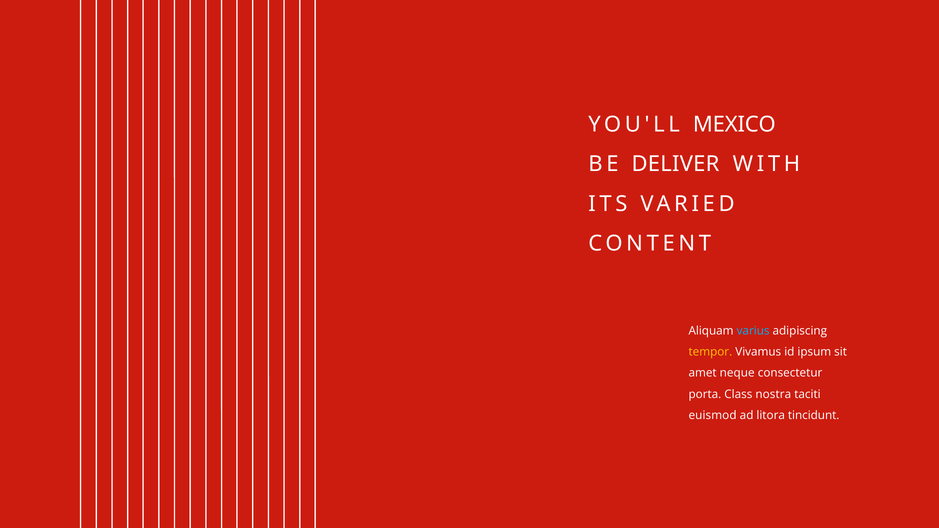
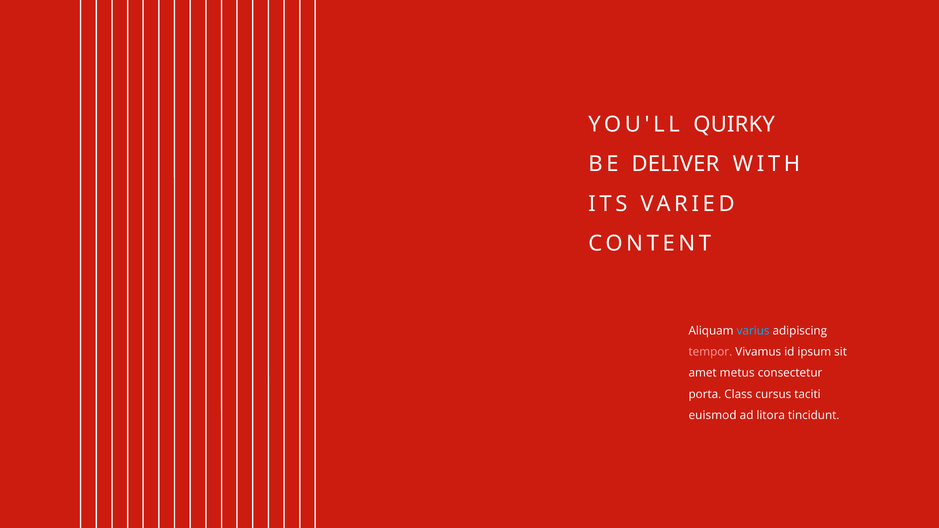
MEXICO: MEXICO -> QUIRKY
tempor colour: yellow -> pink
neque: neque -> metus
nostra: nostra -> cursus
